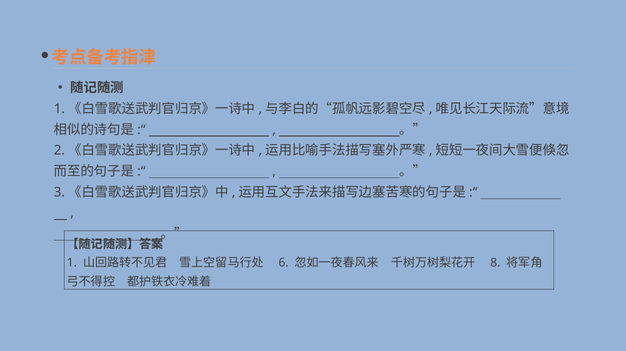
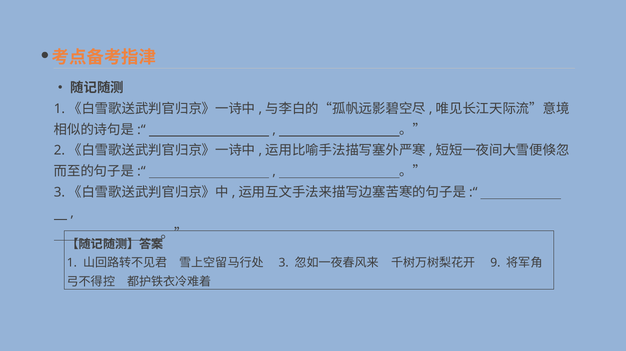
6 at (284, 263): 6 -> 3
8: 8 -> 9
